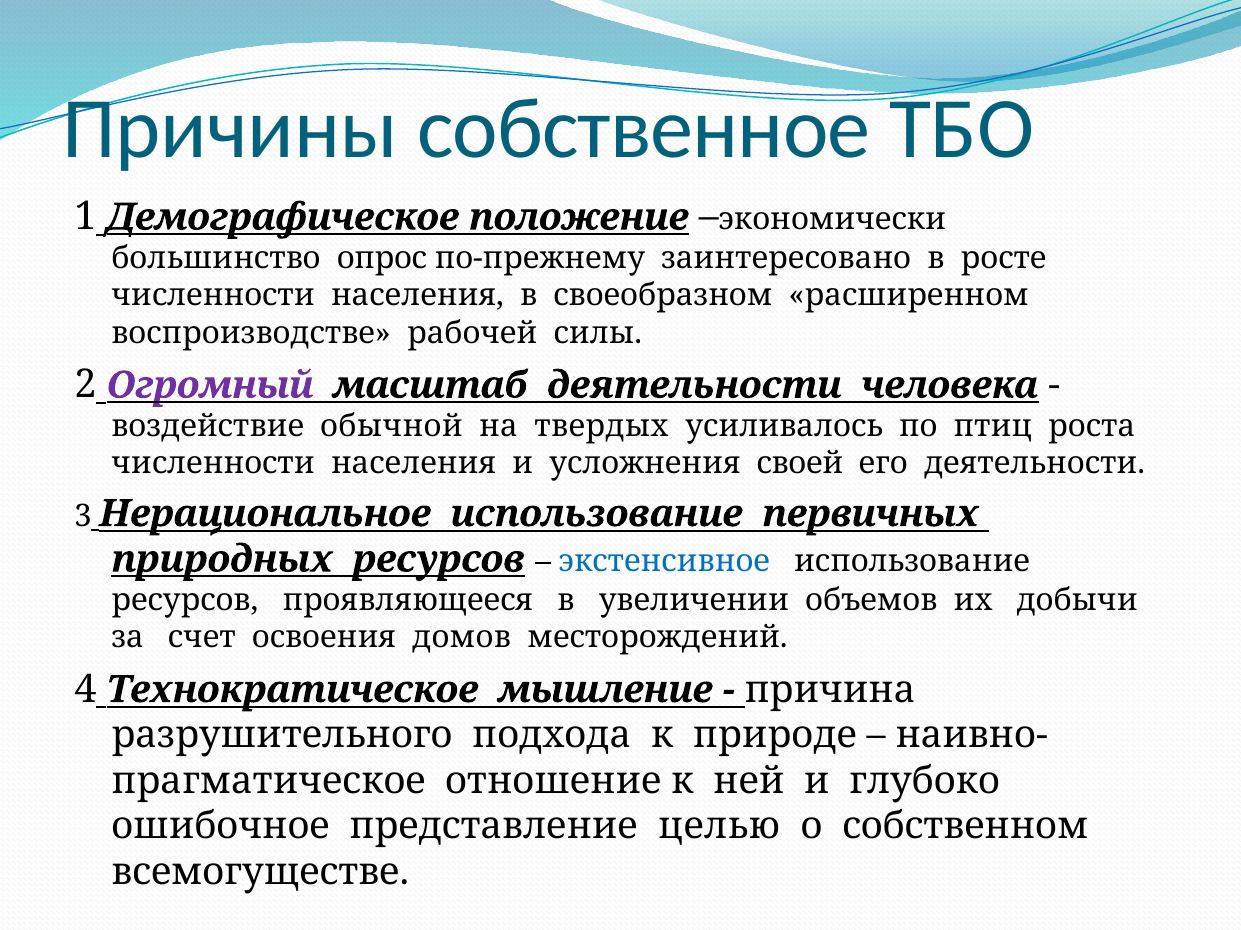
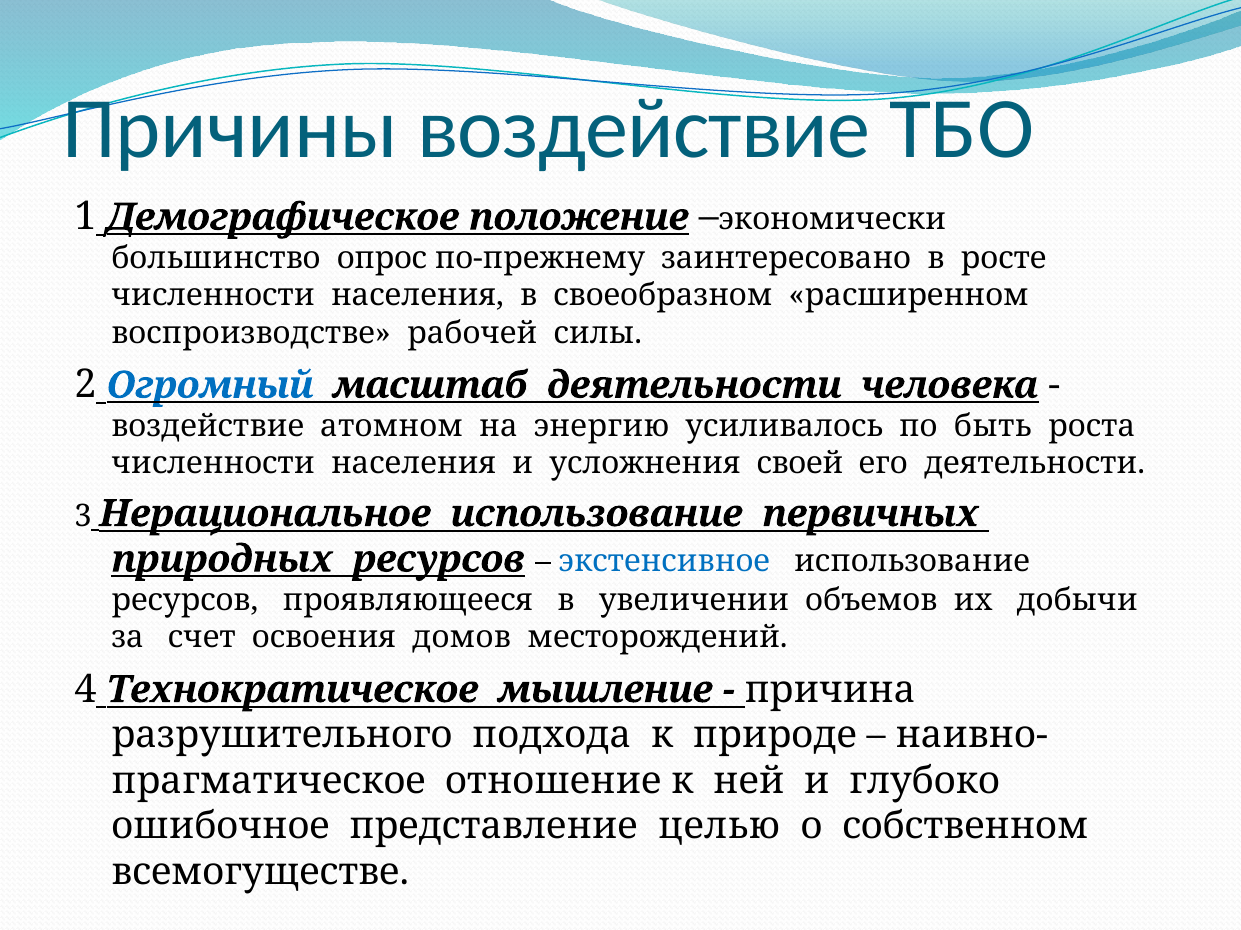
Причины собственное: собственное -> воздействие
Огромный colour: purple -> blue
обычной: обычной -> атомном
твердых: твердых -> энергию
птиц: птиц -> быть
